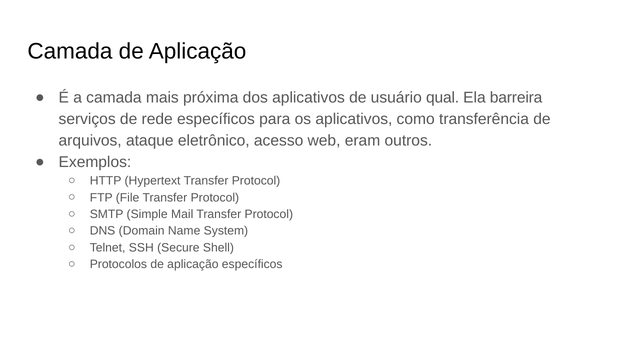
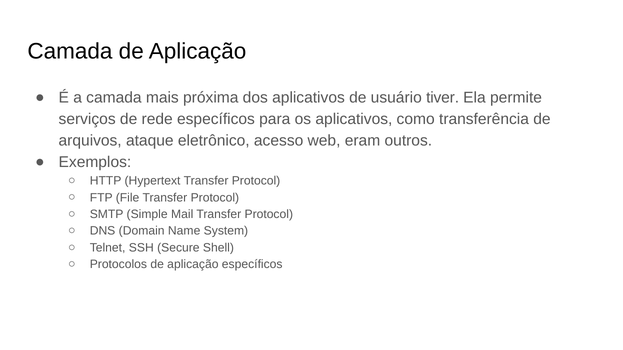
qual: qual -> tiver
barreira: barreira -> permite
